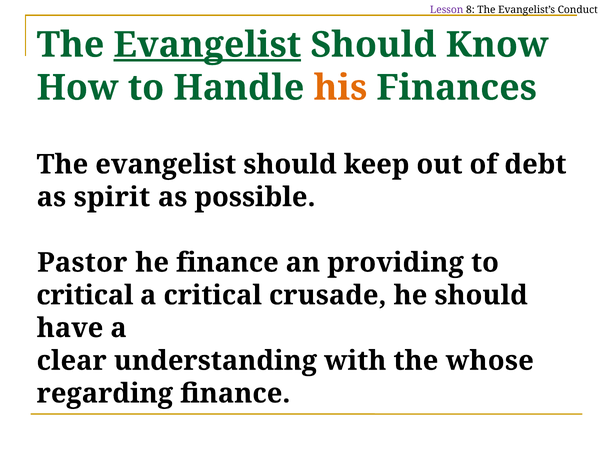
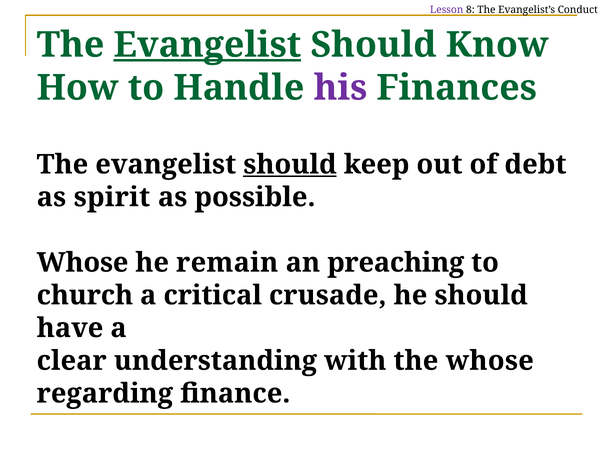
his colour: orange -> purple
should at (290, 164) underline: none -> present
Pastor at (82, 262): Pastor -> Whose
he finance: finance -> remain
providing: providing -> preaching
critical at (85, 295): critical -> church
